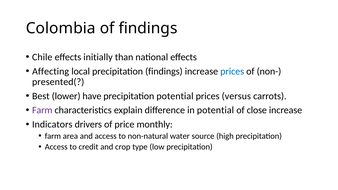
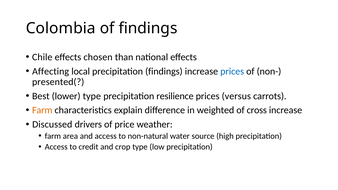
initially: initially -> chosen
lower have: have -> type
precipitation potential: potential -> resilience
Farm at (42, 110) colour: purple -> orange
in potential: potential -> weighted
close: close -> cross
Indicators: Indicators -> Discussed
monthly: monthly -> weather
